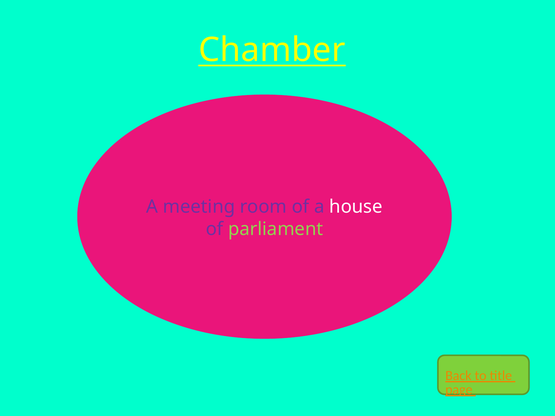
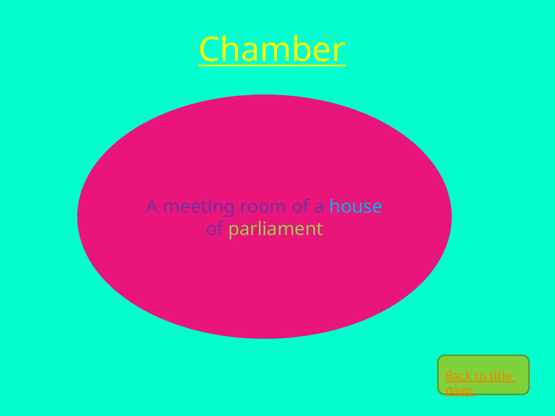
house colour: white -> light blue
